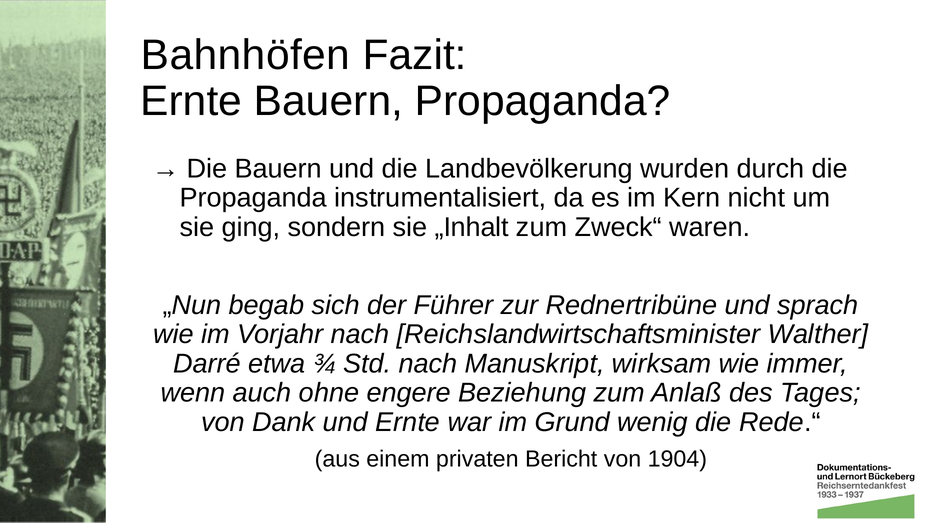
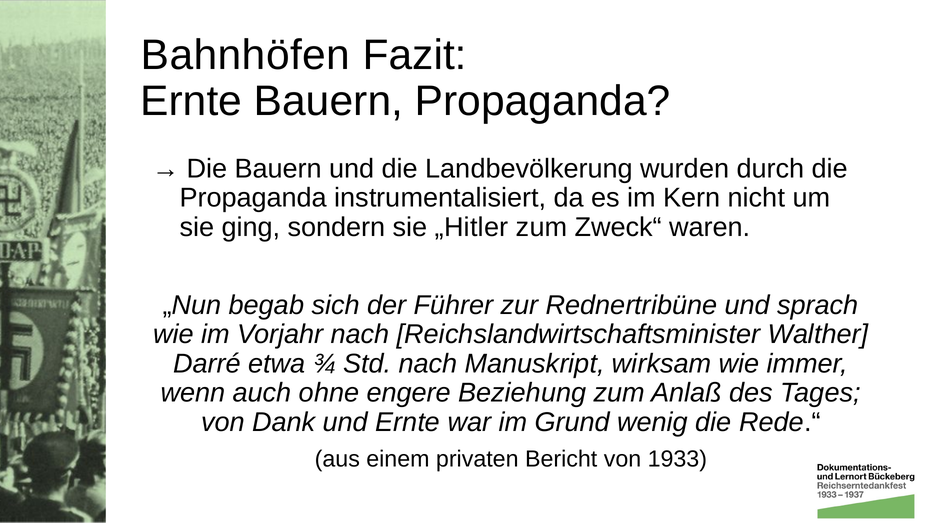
„Inhalt: „Inhalt -> „Hitler
1904: 1904 -> 1933
